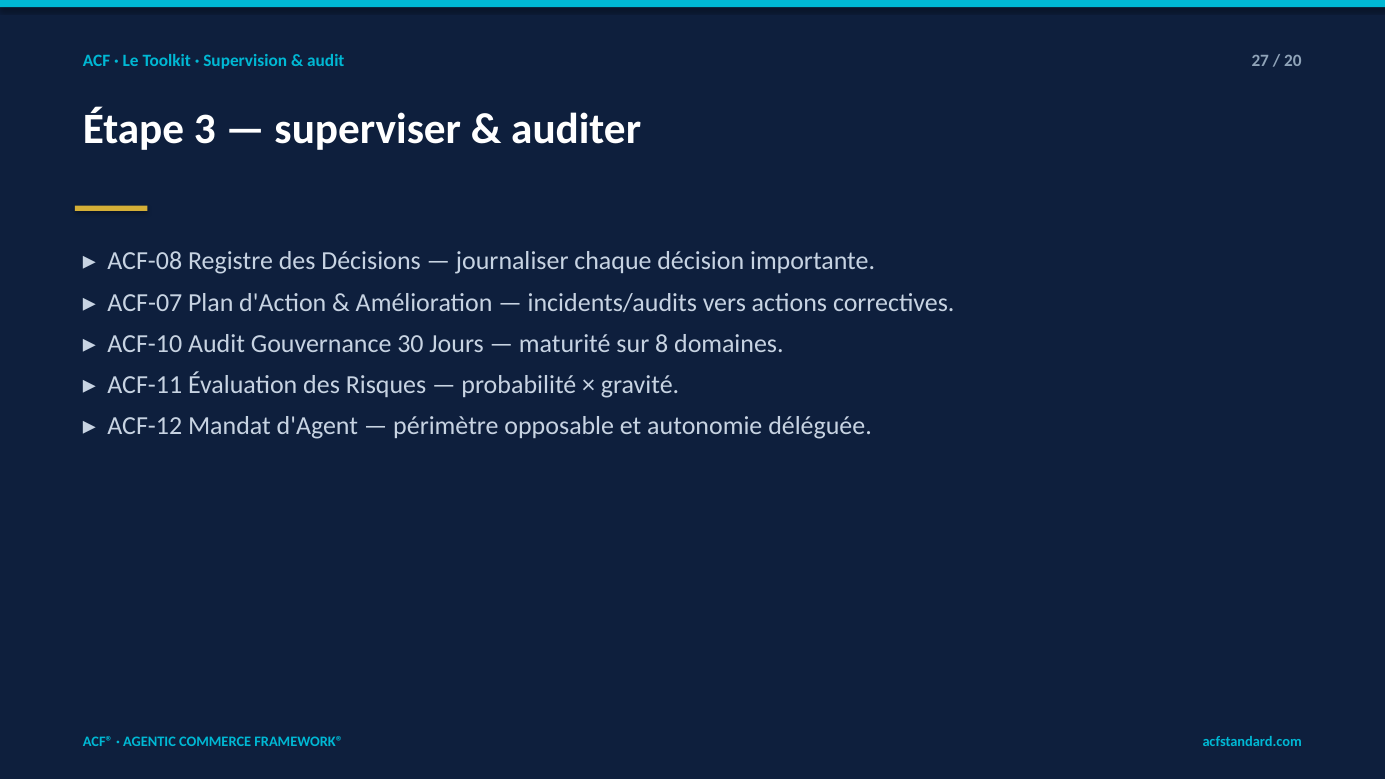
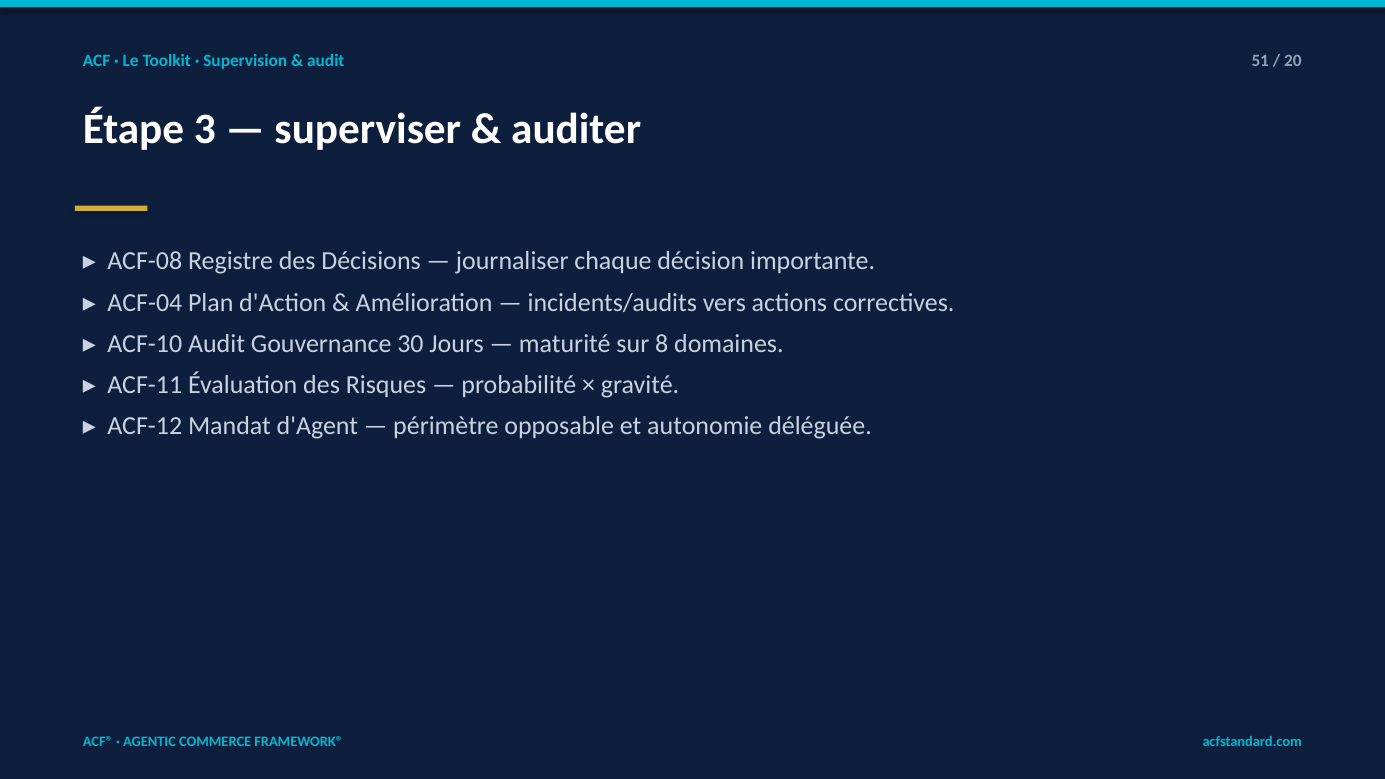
27: 27 -> 51
ACF-07: ACF-07 -> ACF-04
